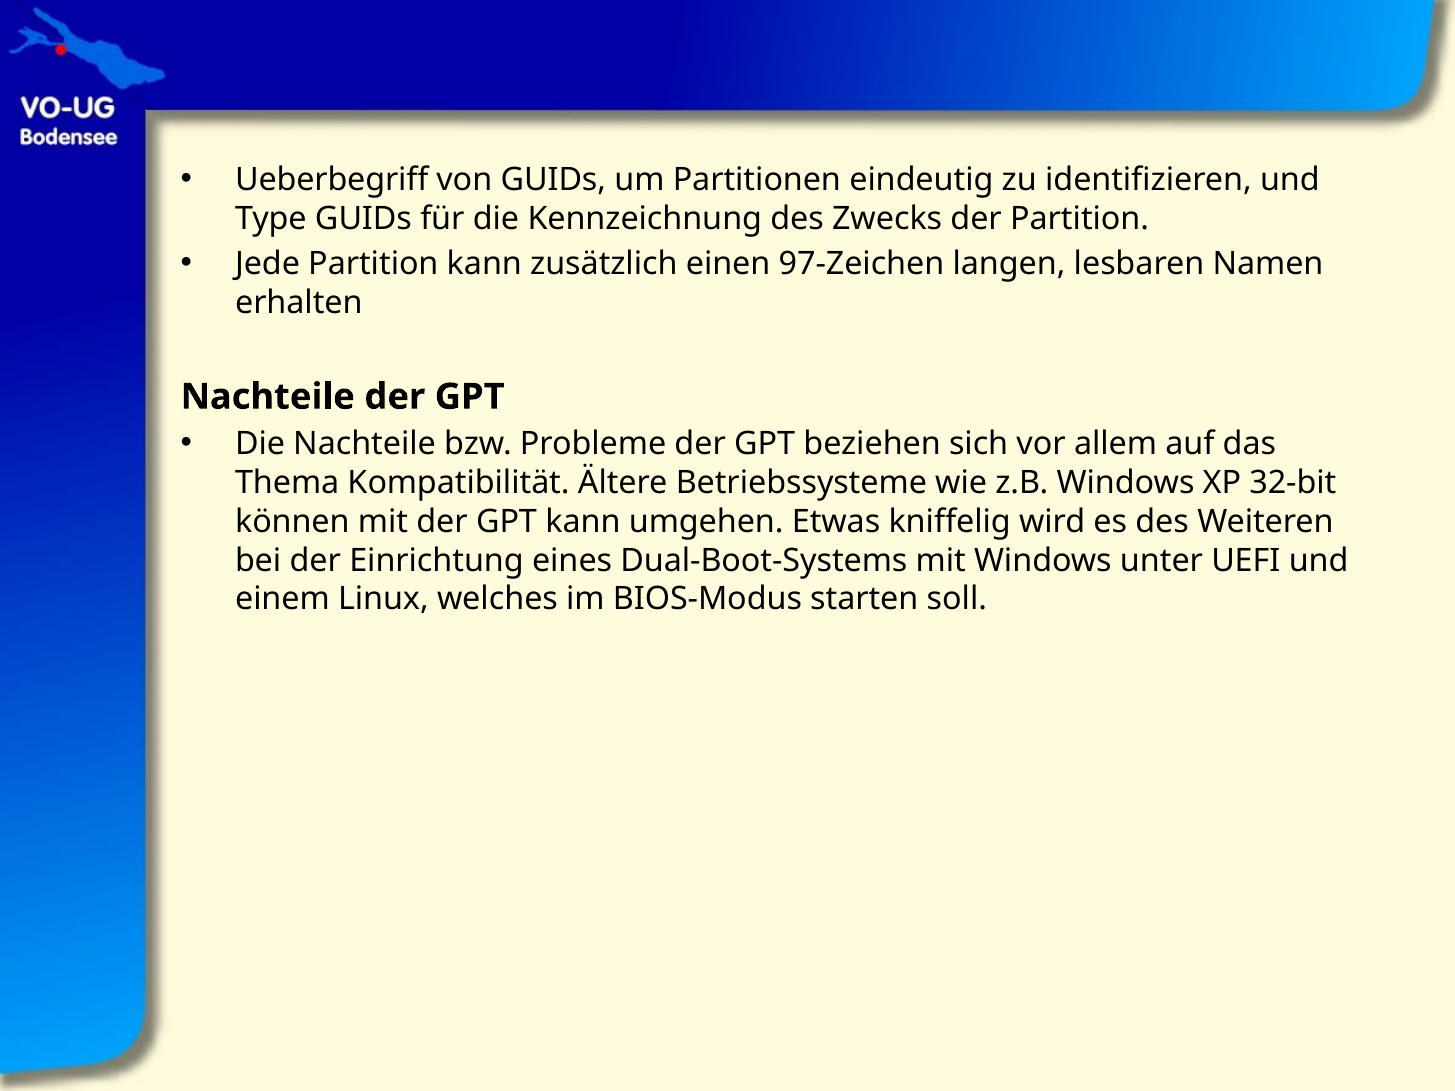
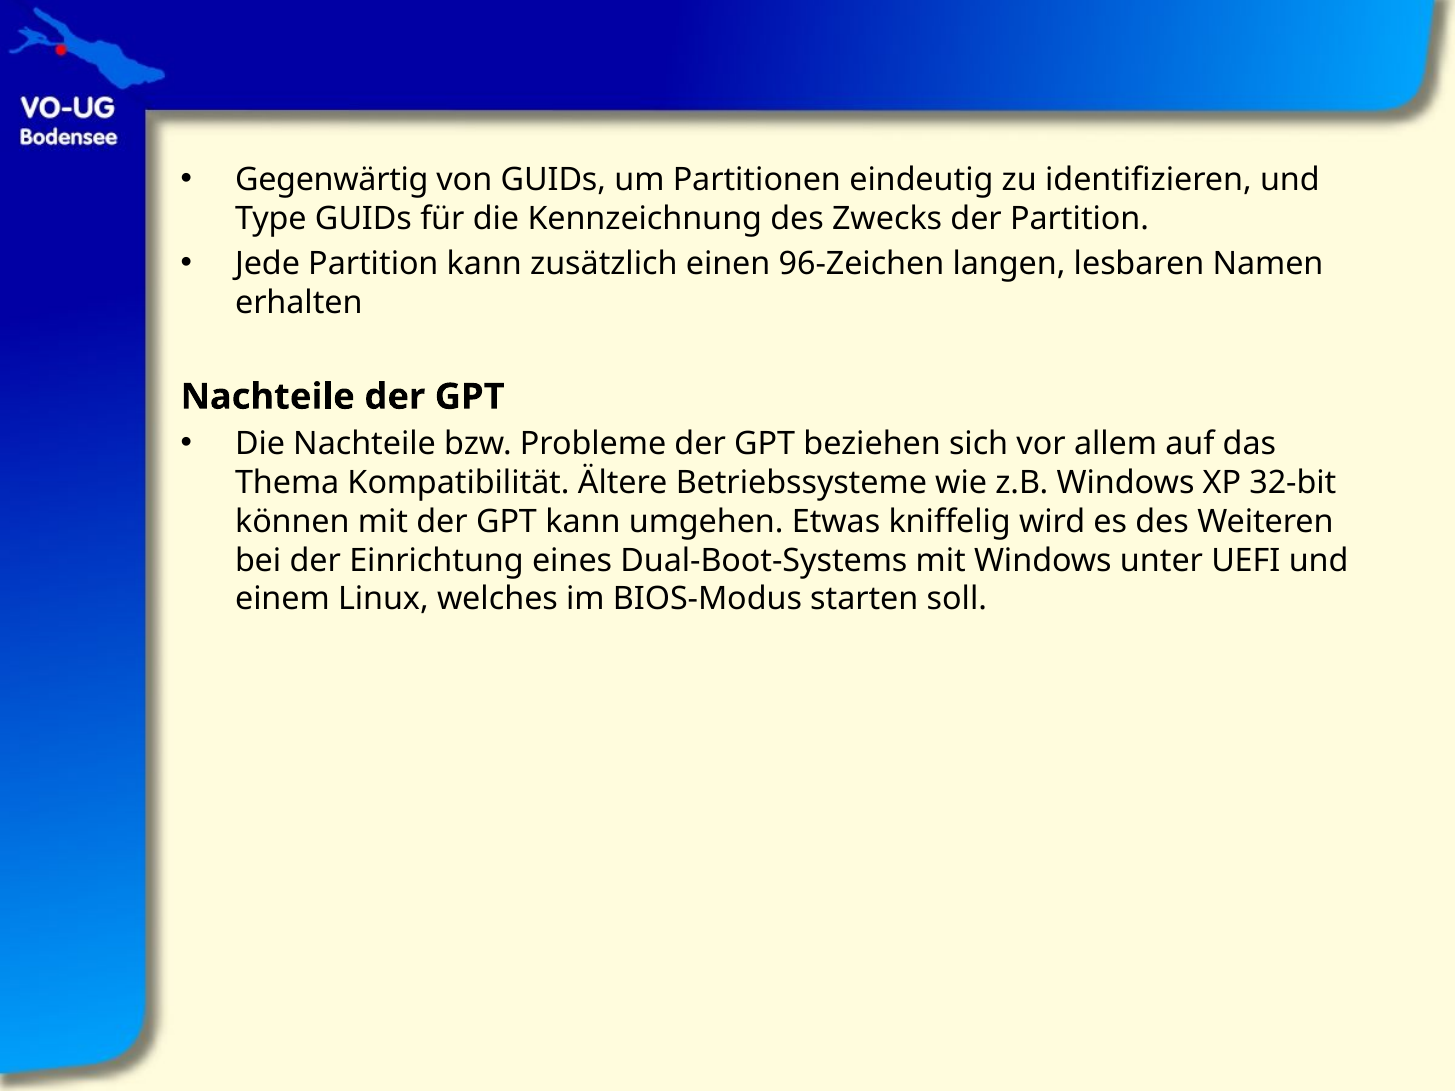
Ueberbegriff: Ueberbegriff -> Gegenwärtig
97-Zeichen: 97-Zeichen -> 96-Zeichen
